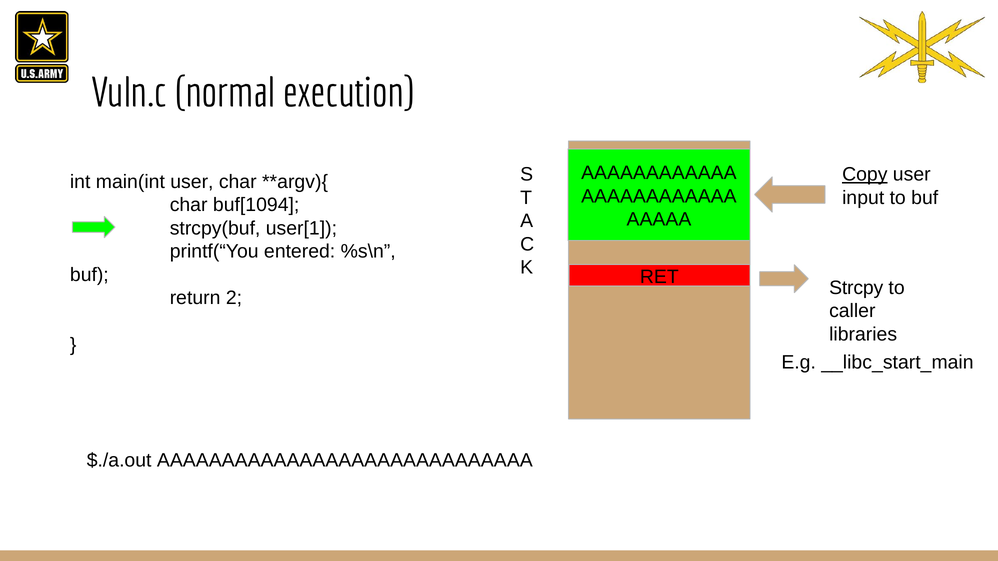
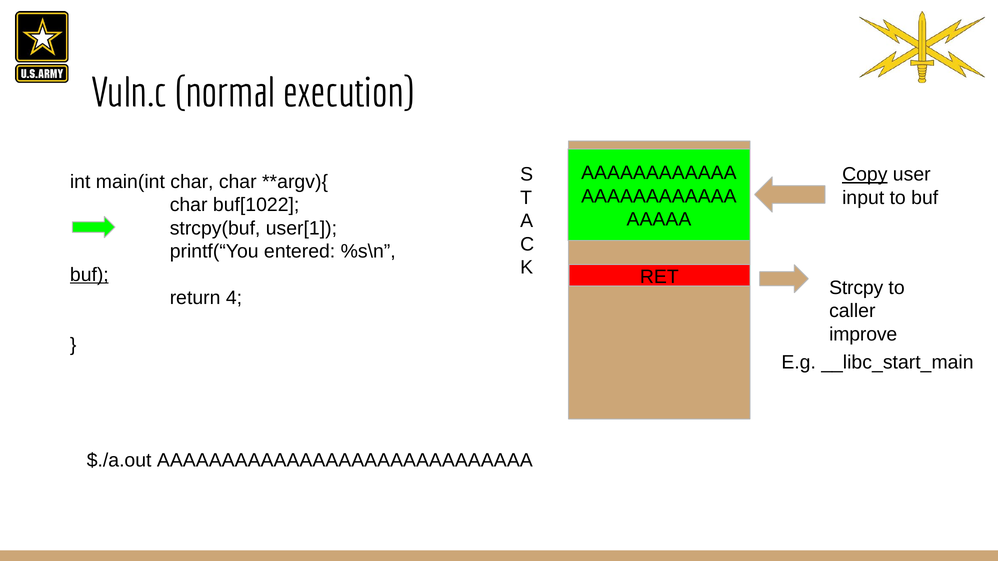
main(int user: user -> char
buf[1094: buf[1094 -> buf[1022
buf at (89, 275) underline: none -> present
2: 2 -> 4
libraries: libraries -> improve
